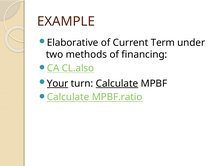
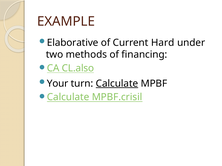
Term: Term -> Hard
Your underline: present -> none
MPBF.ratio: MPBF.ratio -> MPBF.crisil
